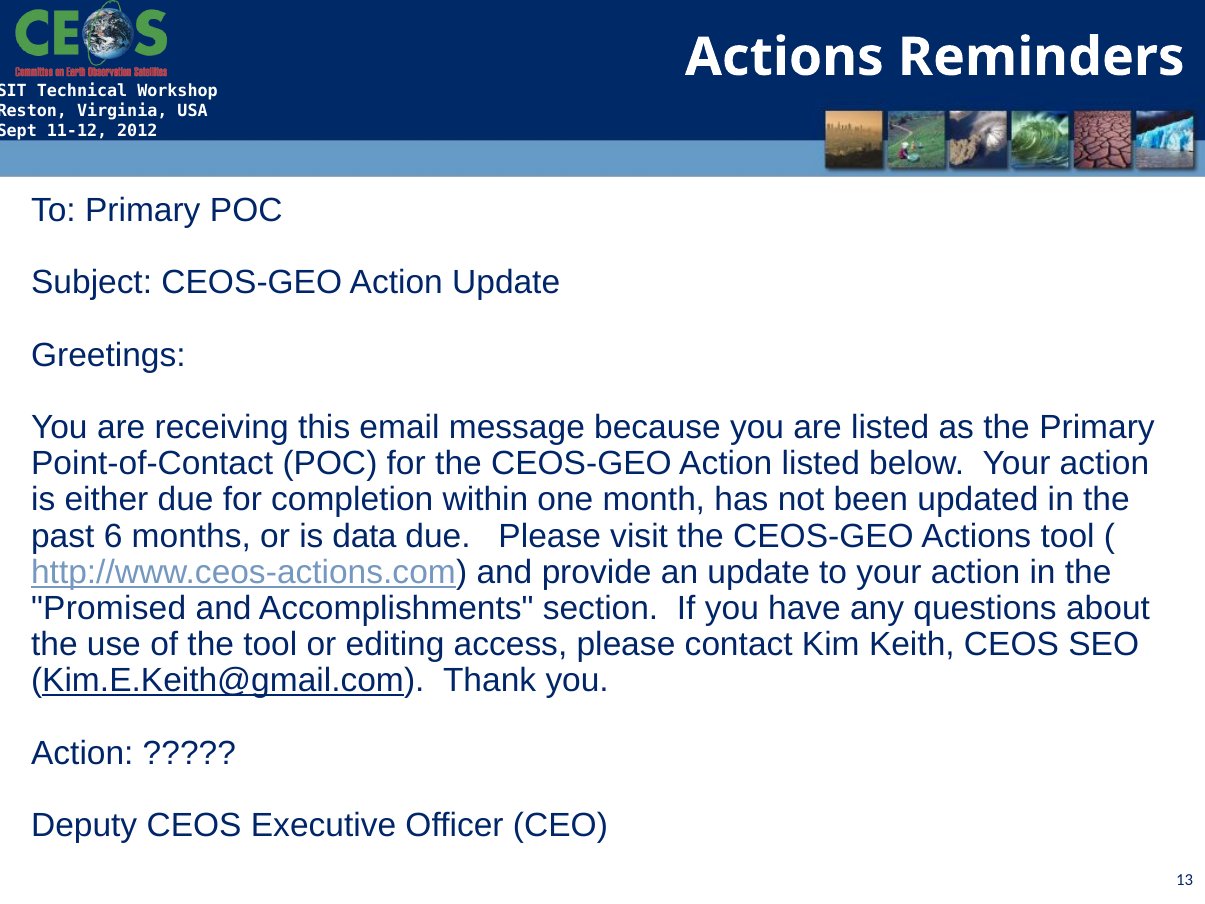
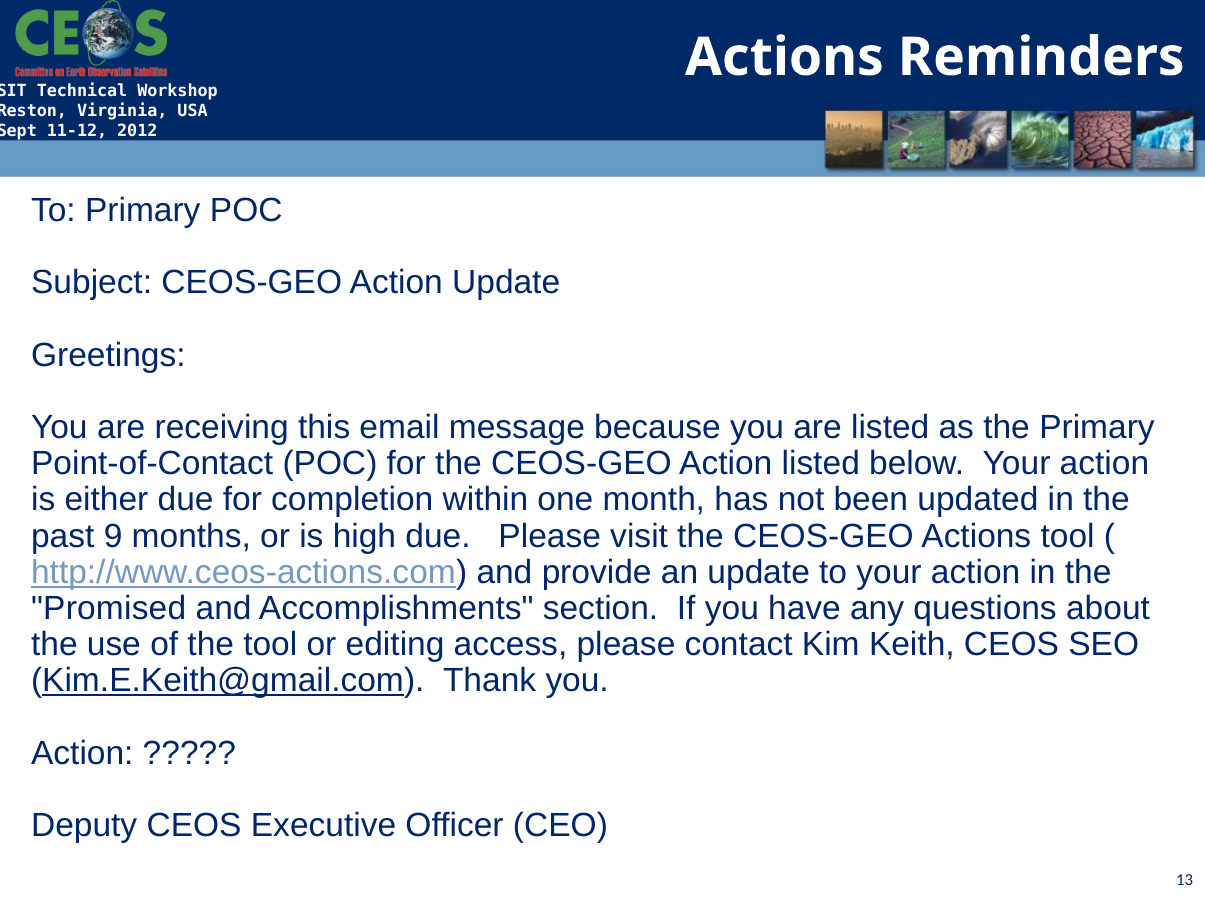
6: 6 -> 9
data: data -> high
